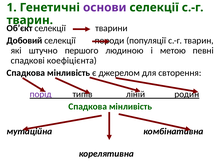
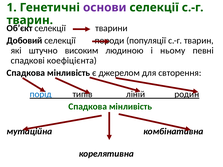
першого: першого -> високим
метою: метою -> ньому
порід colour: purple -> blue
